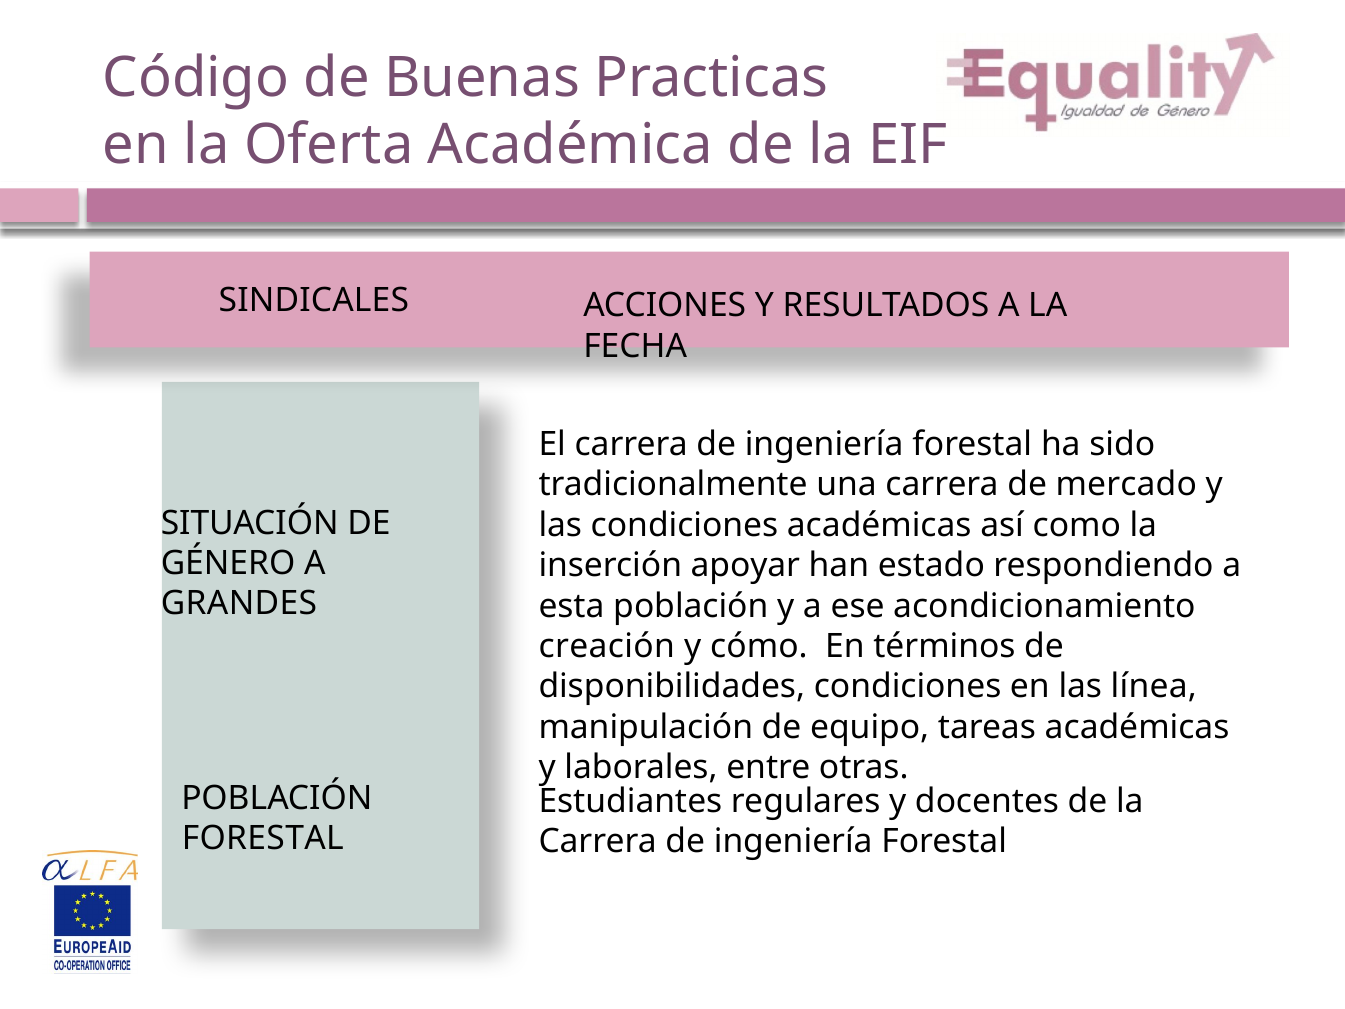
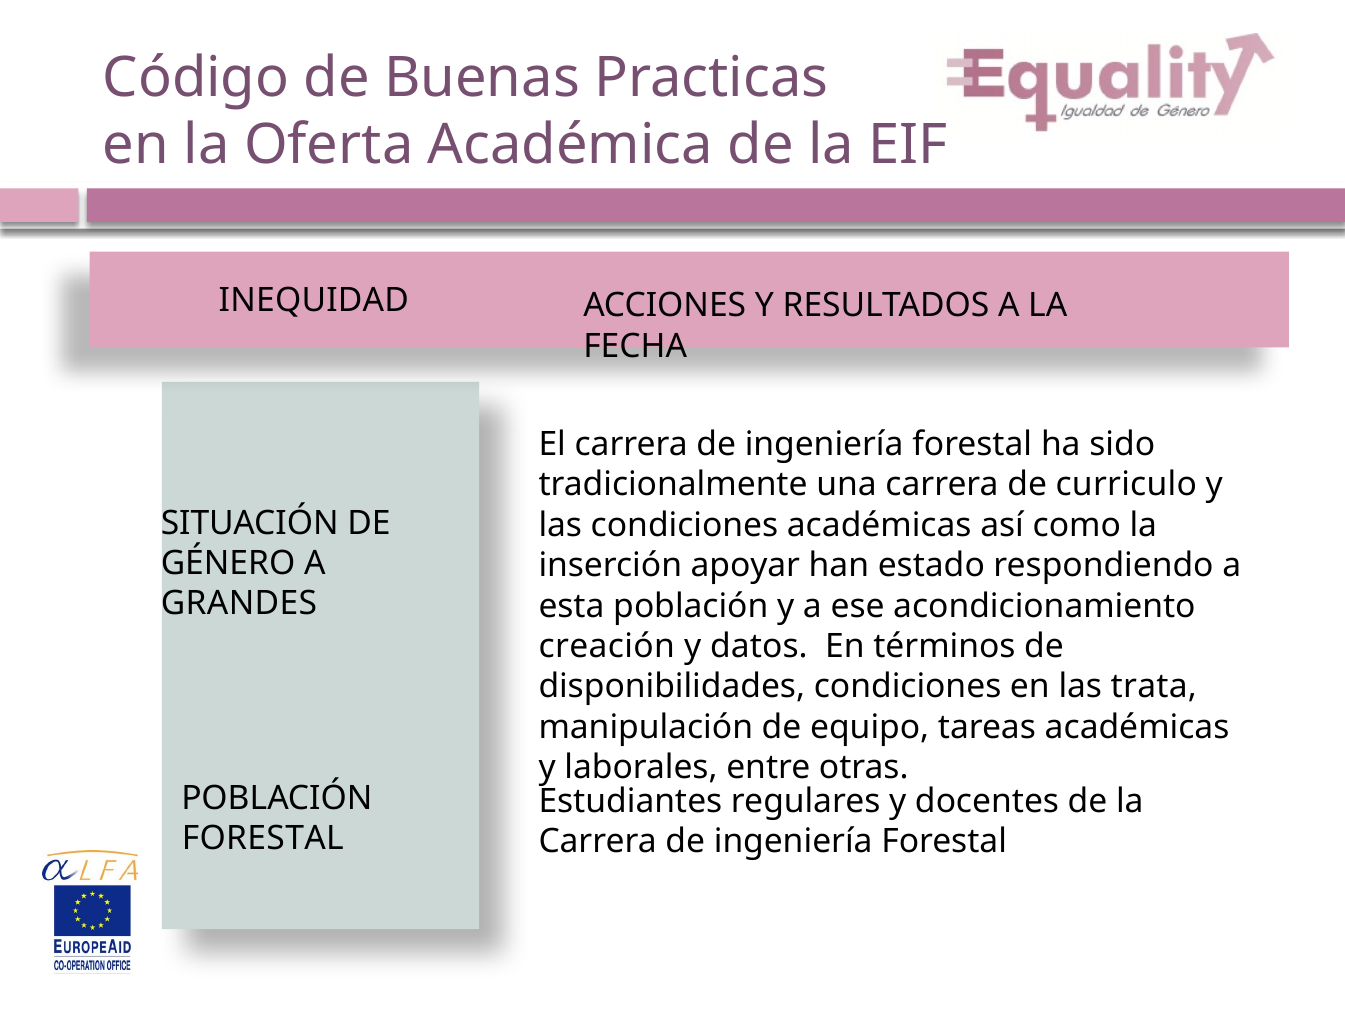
SINDICALES: SINDICALES -> INEQUIDAD
mercado: mercado -> curriculo
cómo: cómo -> datos
línea: línea -> trata
